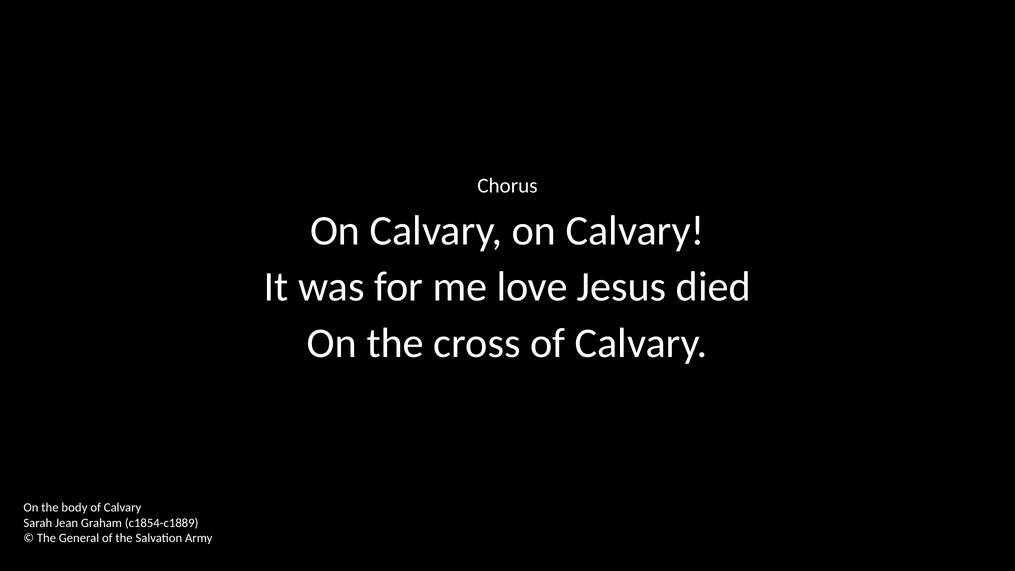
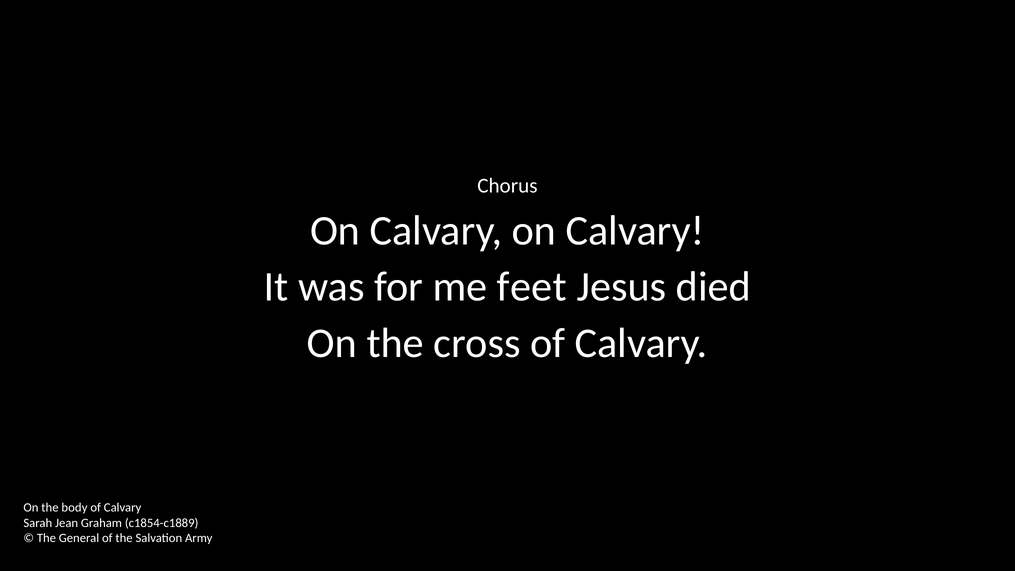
love: love -> feet
